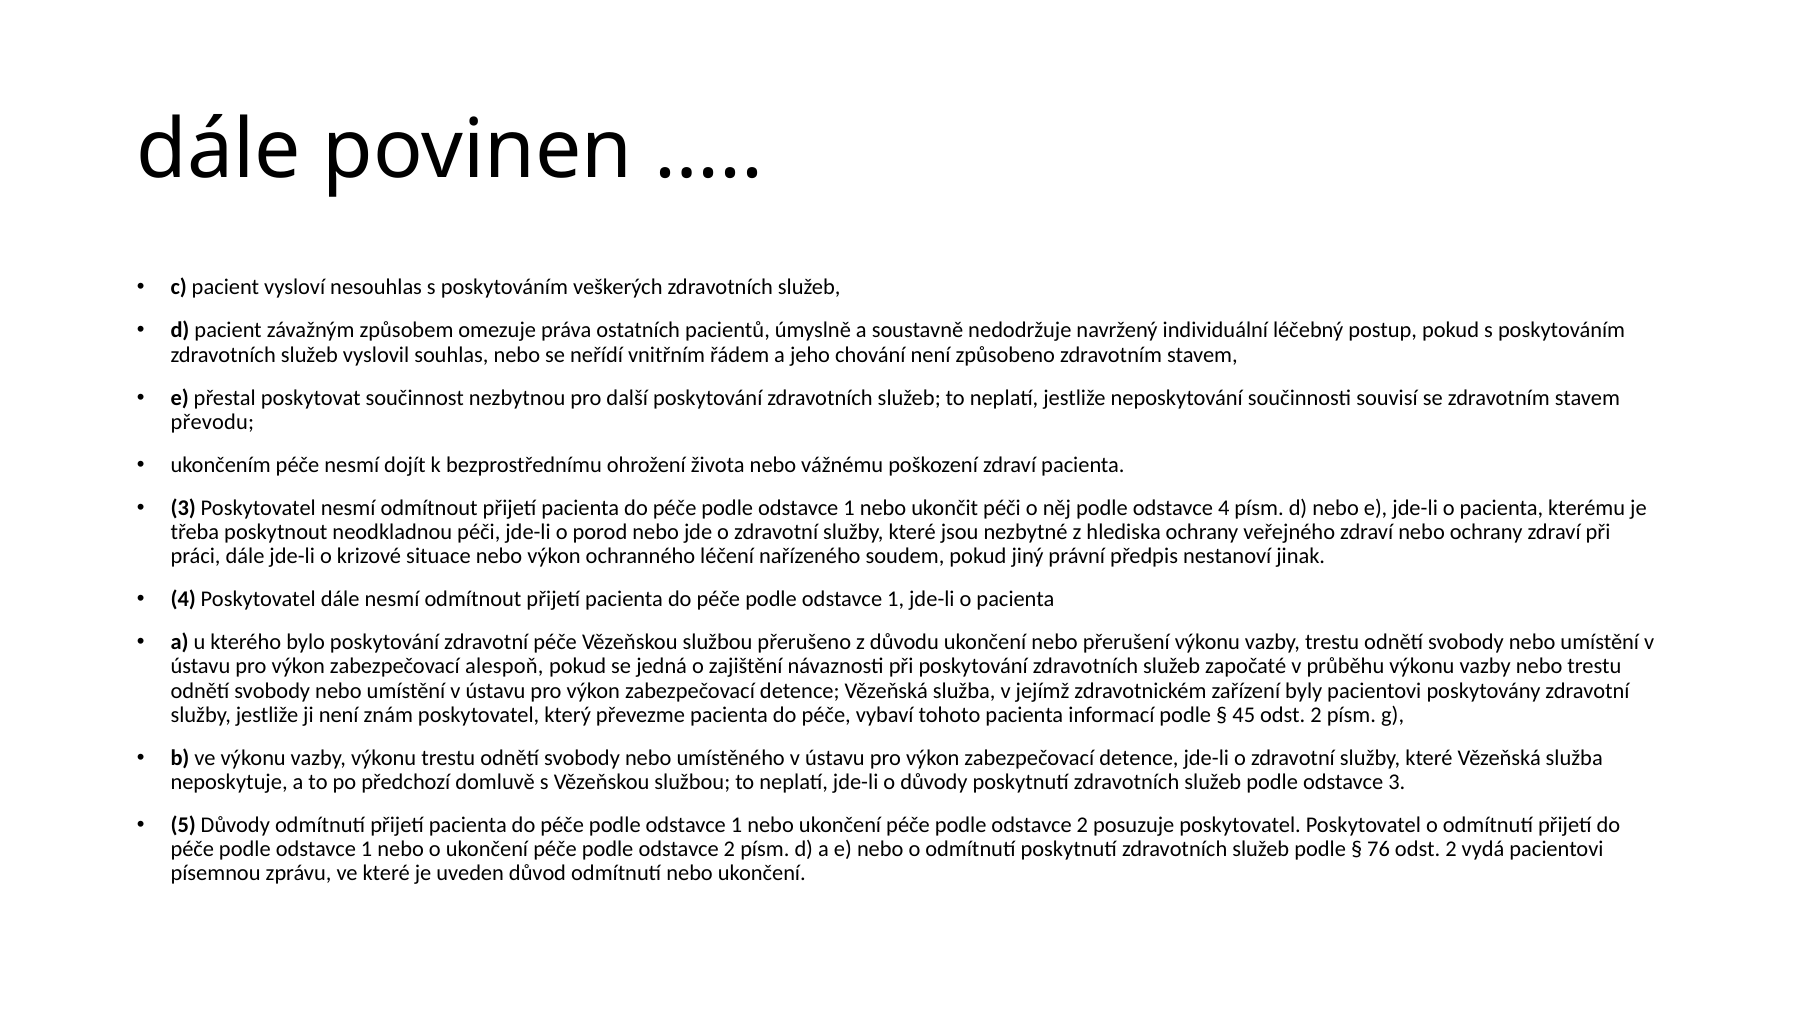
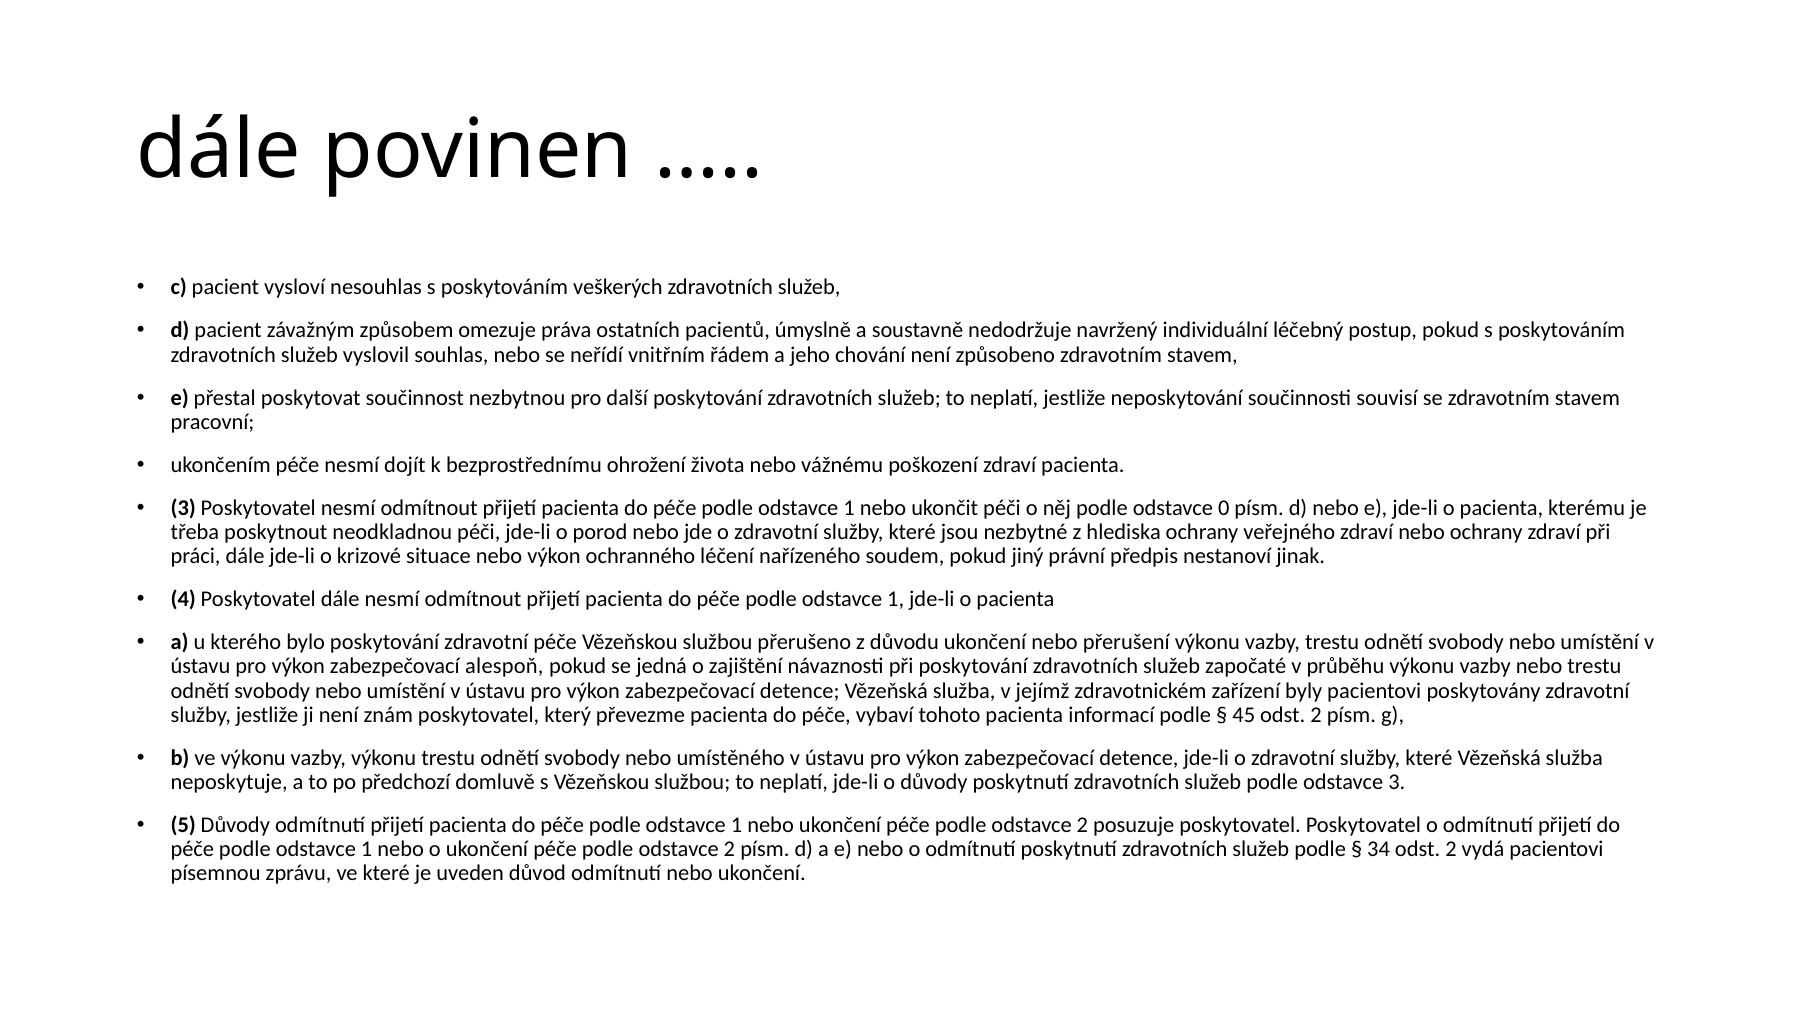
převodu: převodu -> pracovní
odstavce 4: 4 -> 0
76: 76 -> 34
